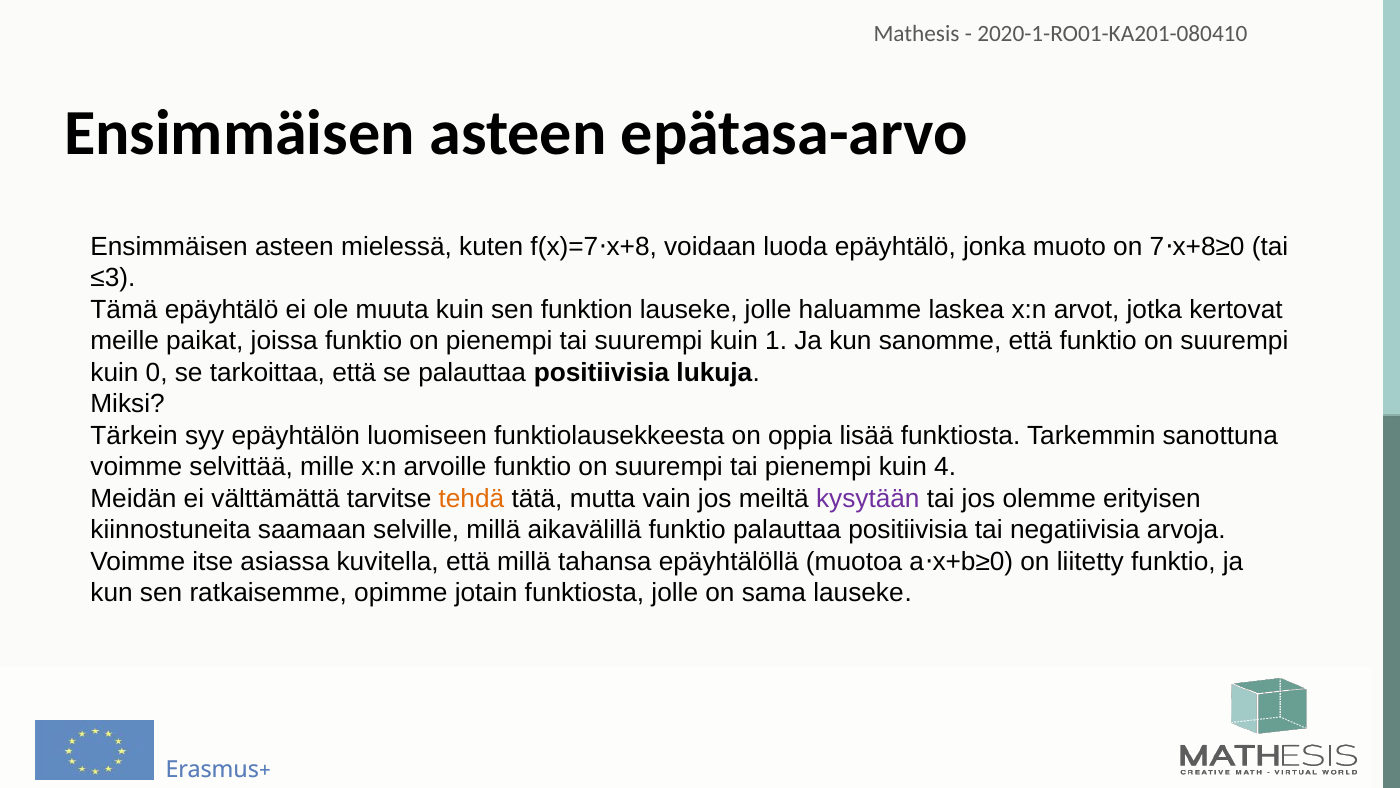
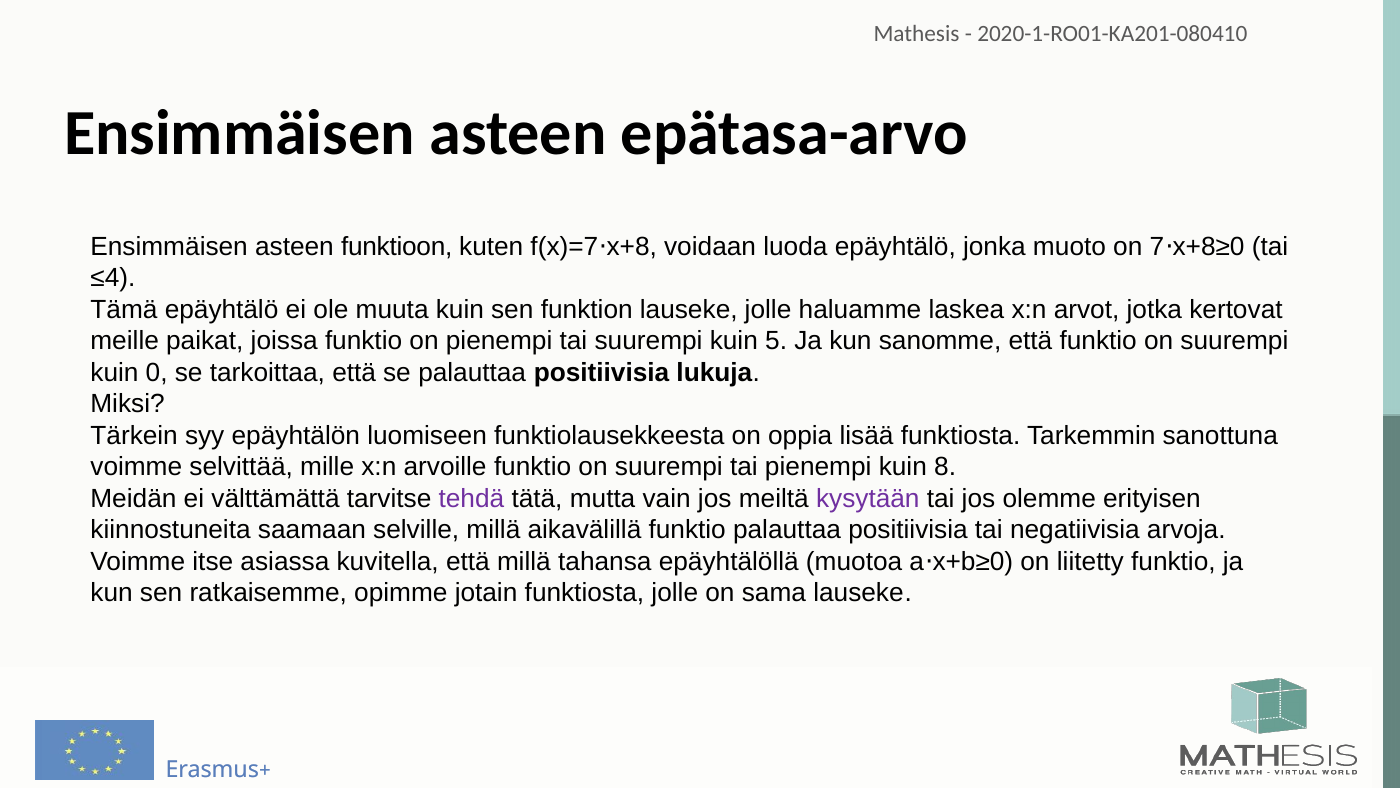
mielessä: mielessä -> funktioon
≤3: ≤3 -> ≤4
1: 1 -> 5
4: 4 -> 8
tehdä colour: orange -> purple
